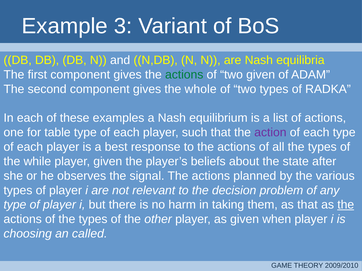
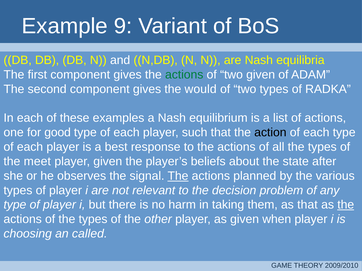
3: 3 -> 9
whole: whole -> would
table: table -> good
action colour: purple -> black
while: while -> meet
The at (178, 176) underline: none -> present
